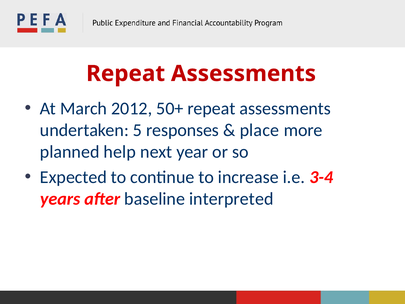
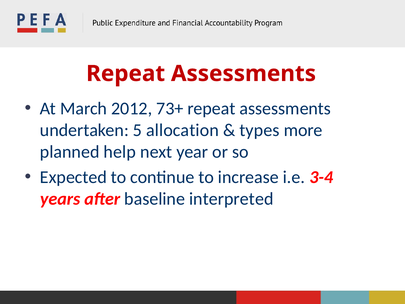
50+: 50+ -> 73+
responses: responses -> allocation
place: place -> types
